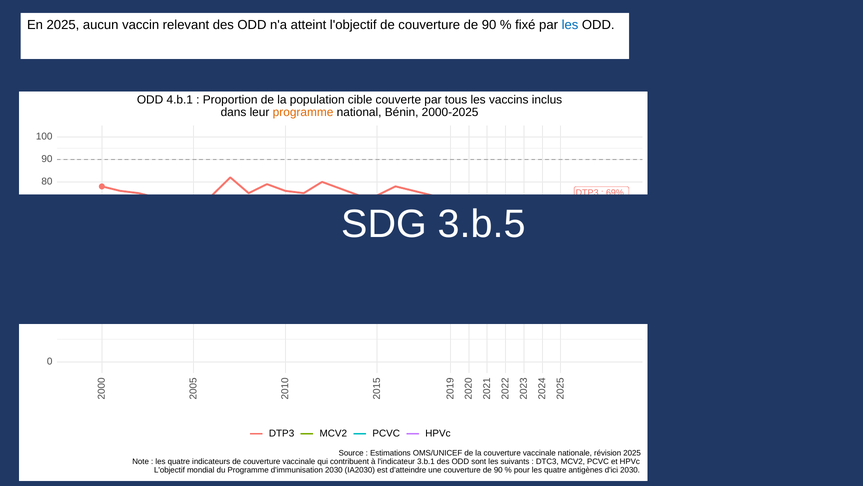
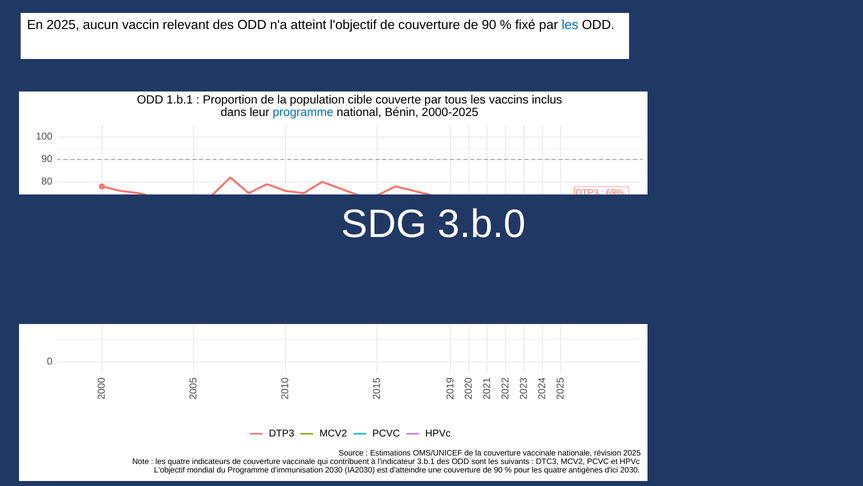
4.b.1: 4.b.1 -> 1.b.1
programme at (303, 112) colour: orange -> blue
3.b.5: 3.b.5 -> 3.b.0
